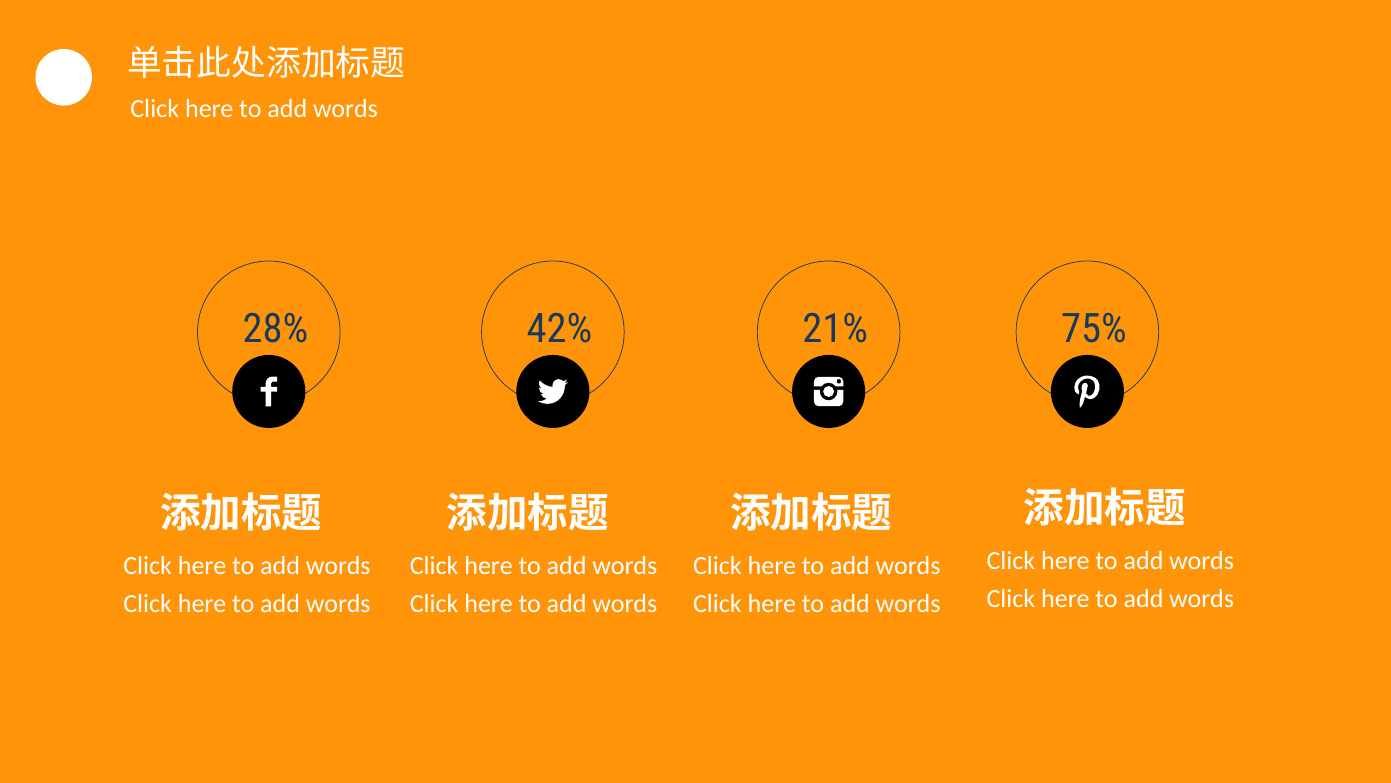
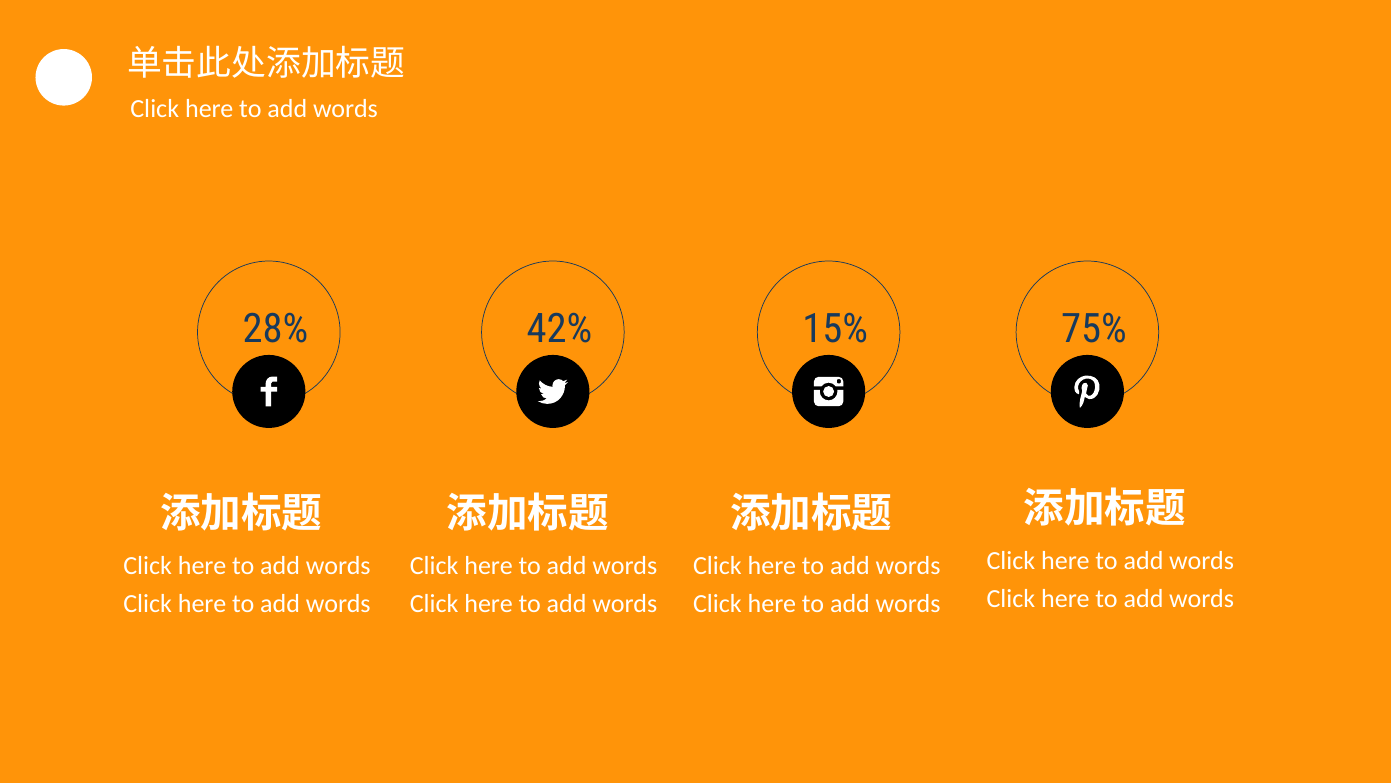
21%: 21% -> 15%
